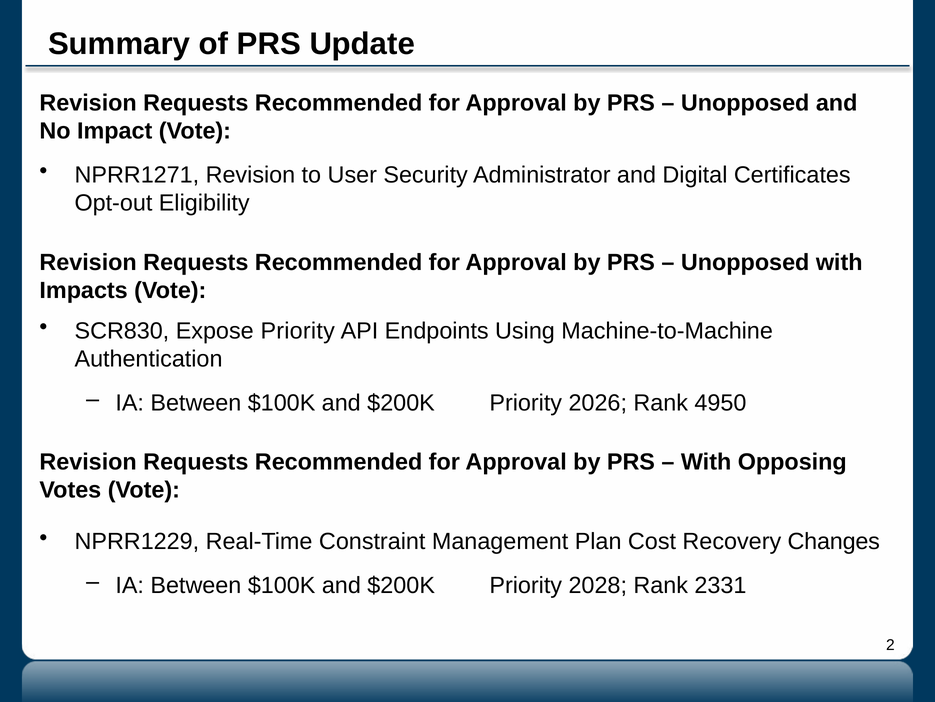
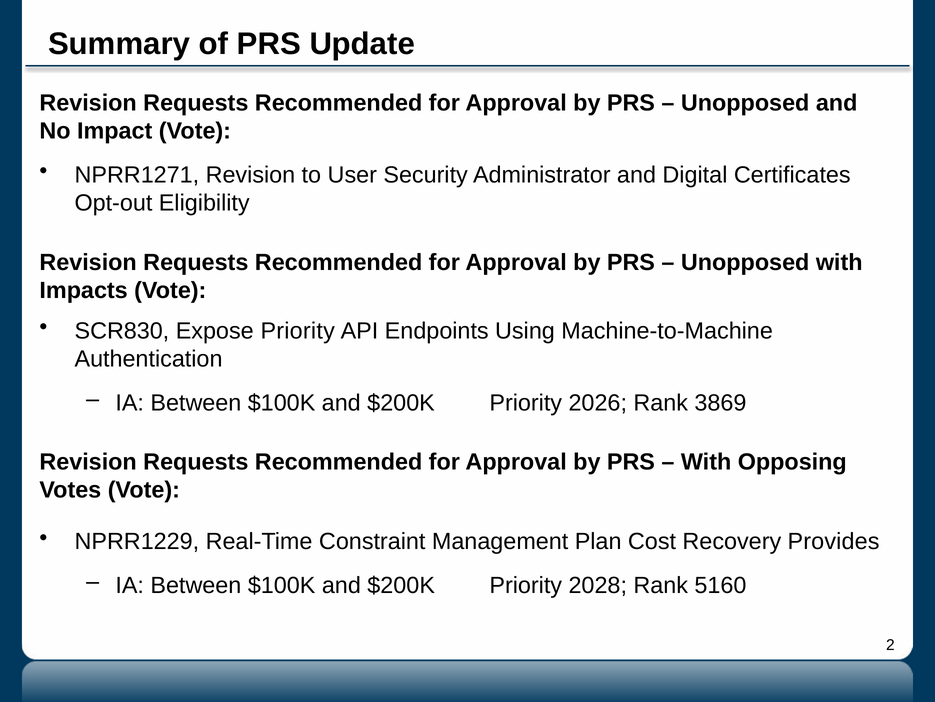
4950: 4950 -> 3869
Changes: Changes -> Provides
2331: 2331 -> 5160
